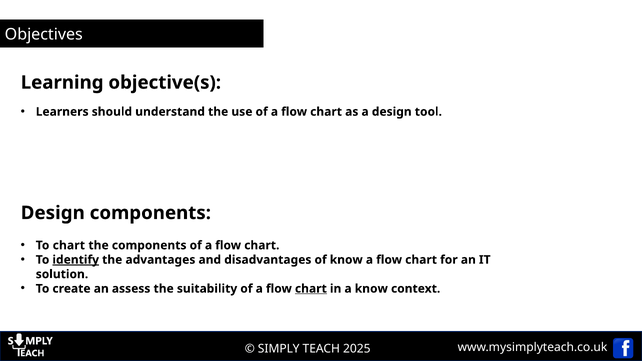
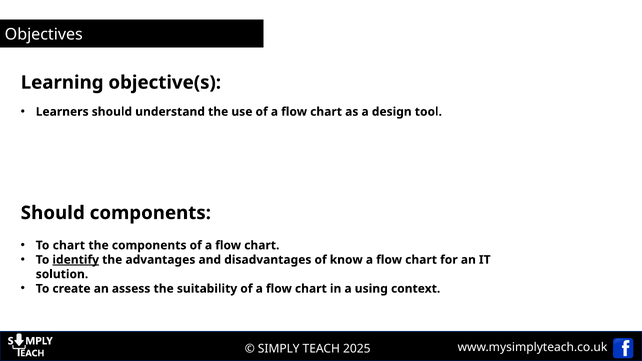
Design at (53, 213): Design -> Should
chart at (311, 289) underline: present -> none
a know: know -> using
